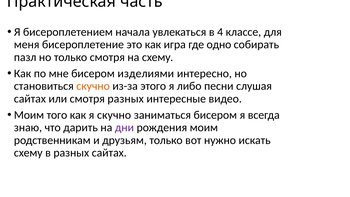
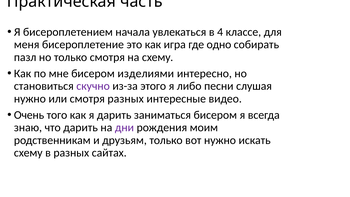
скучно at (93, 86) colour: orange -> purple
сайтах at (30, 99): сайтах -> нужно
Моим at (29, 115): Моим -> Очень
я скучно: скучно -> дарить
